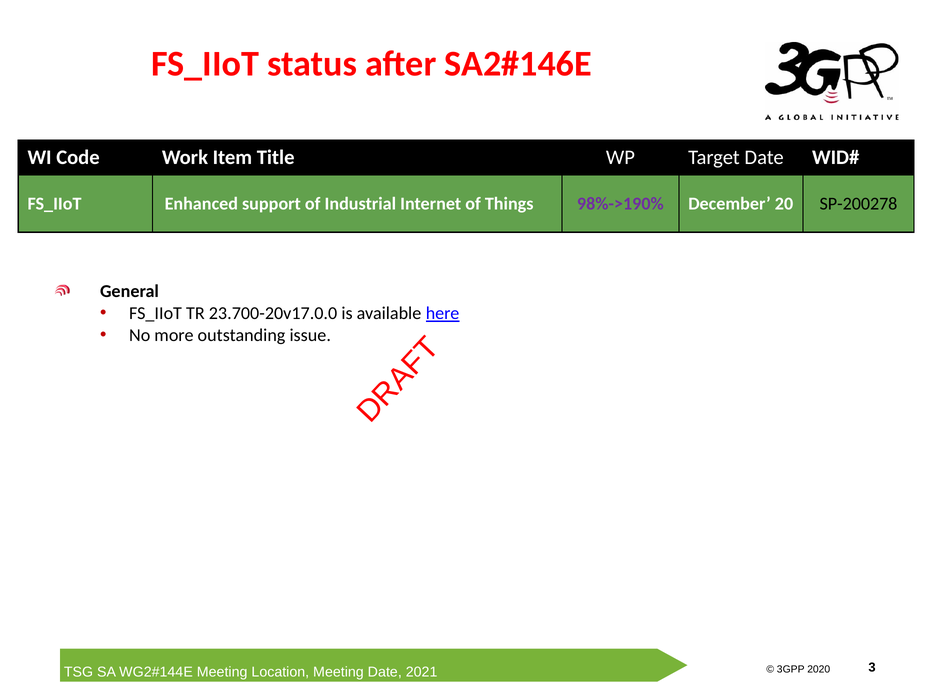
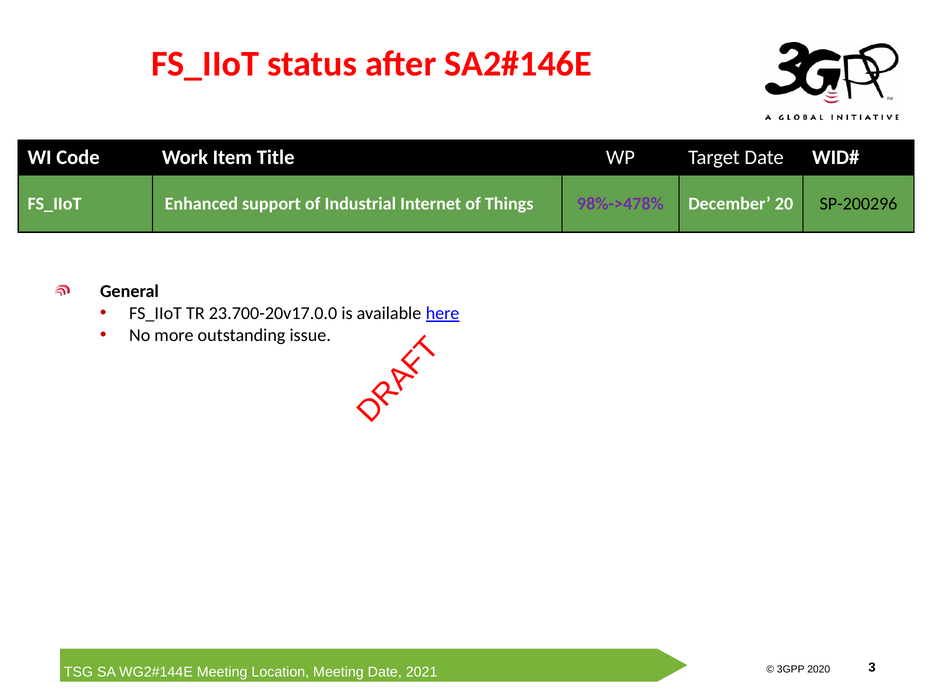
98%->190%: 98%->190% -> 98%->478%
SP-200278: SP-200278 -> SP-200296
